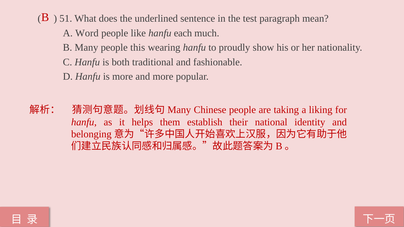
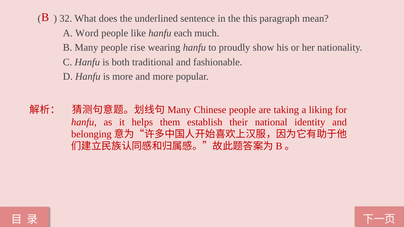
51: 51 -> 32
test: test -> this
this: this -> rise
